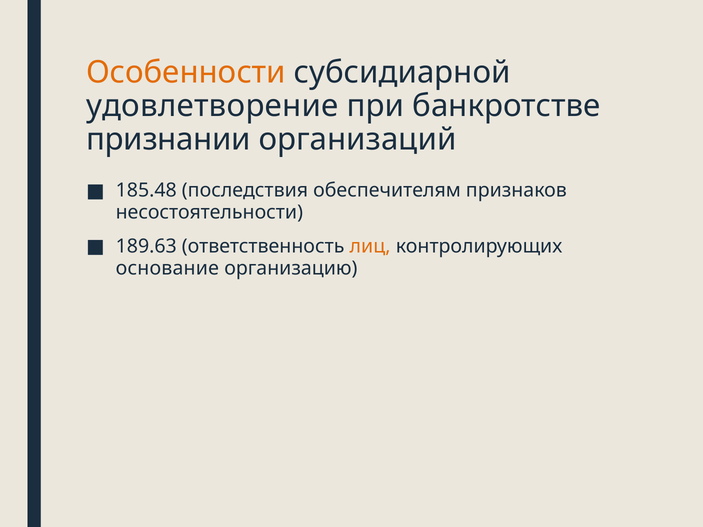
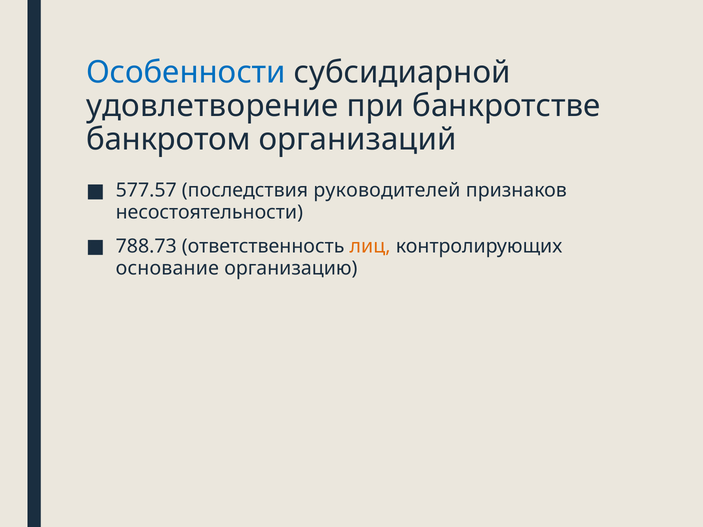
Особенности colour: orange -> blue
признании: признании -> банкротом
185.48: 185.48 -> 577.57
обеспечителям: обеспечителям -> руководителей
189.63: 189.63 -> 788.73
